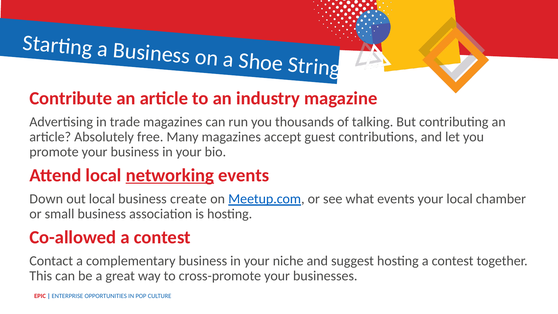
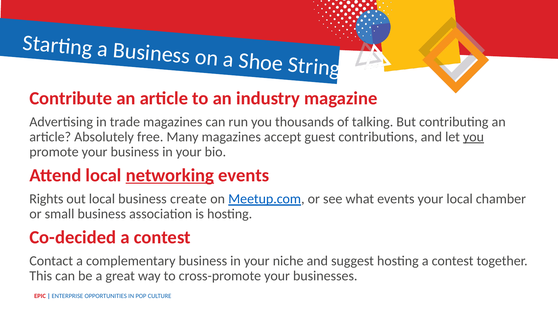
you at (473, 137) underline: none -> present
Down: Down -> Rights
Co-allowed: Co-allowed -> Co-decided
